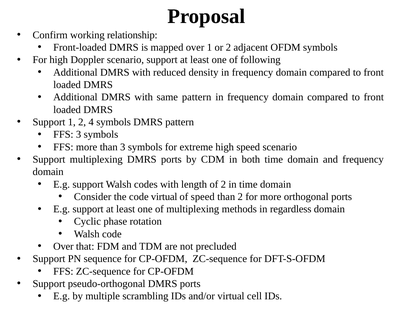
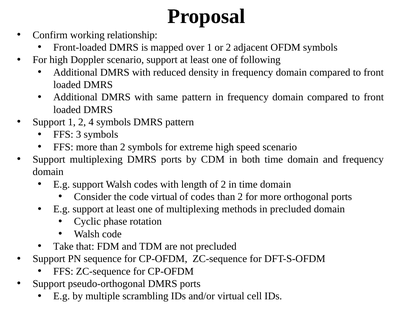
more than 3: 3 -> 2
of speed: speed -> codes
in regardless: regardless -> precluded
Over at (63, 246): Over -> Take
